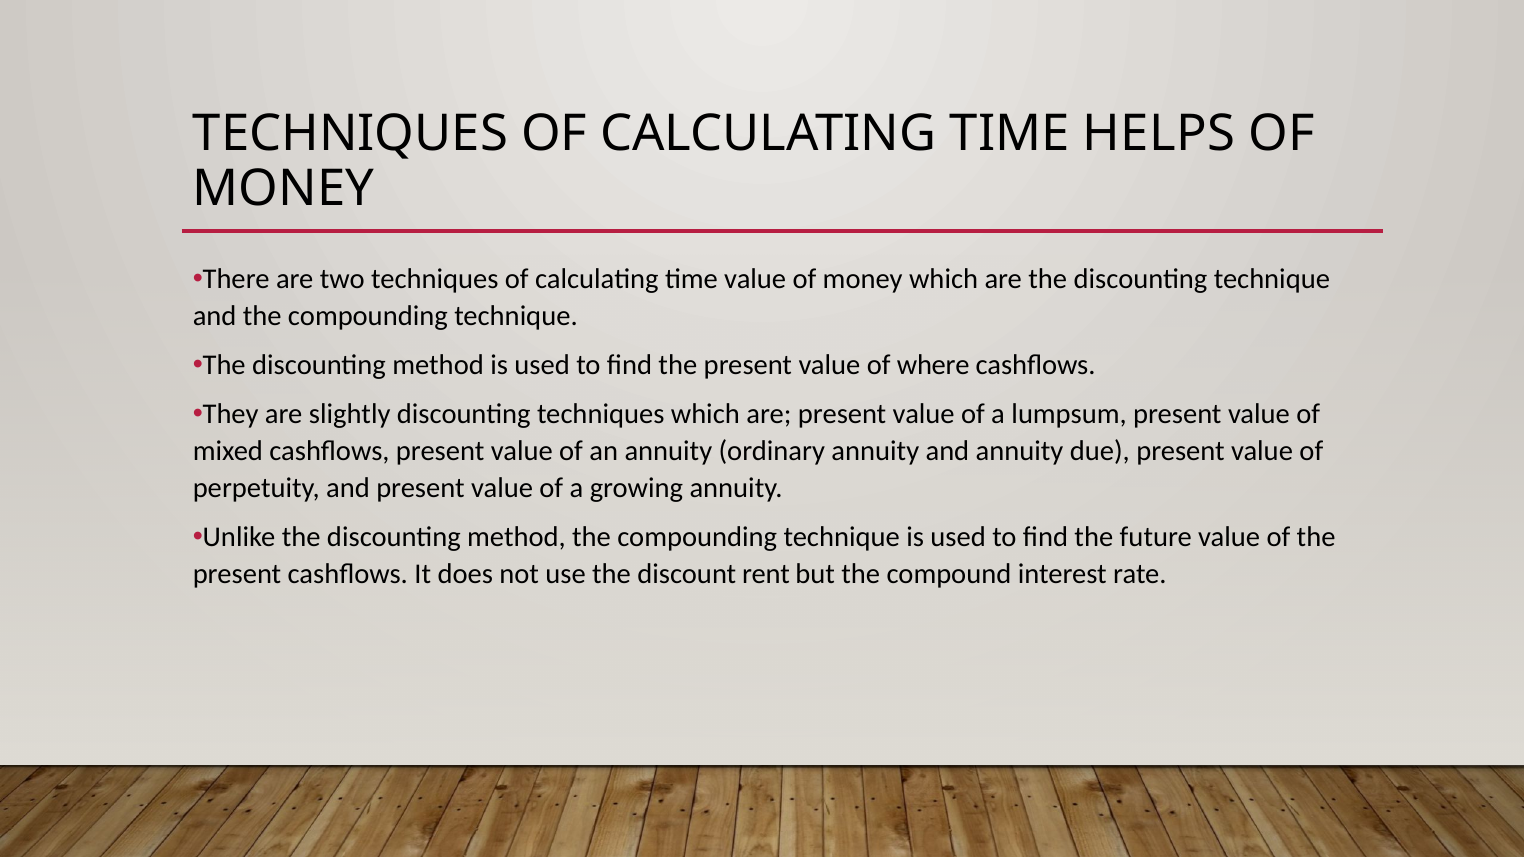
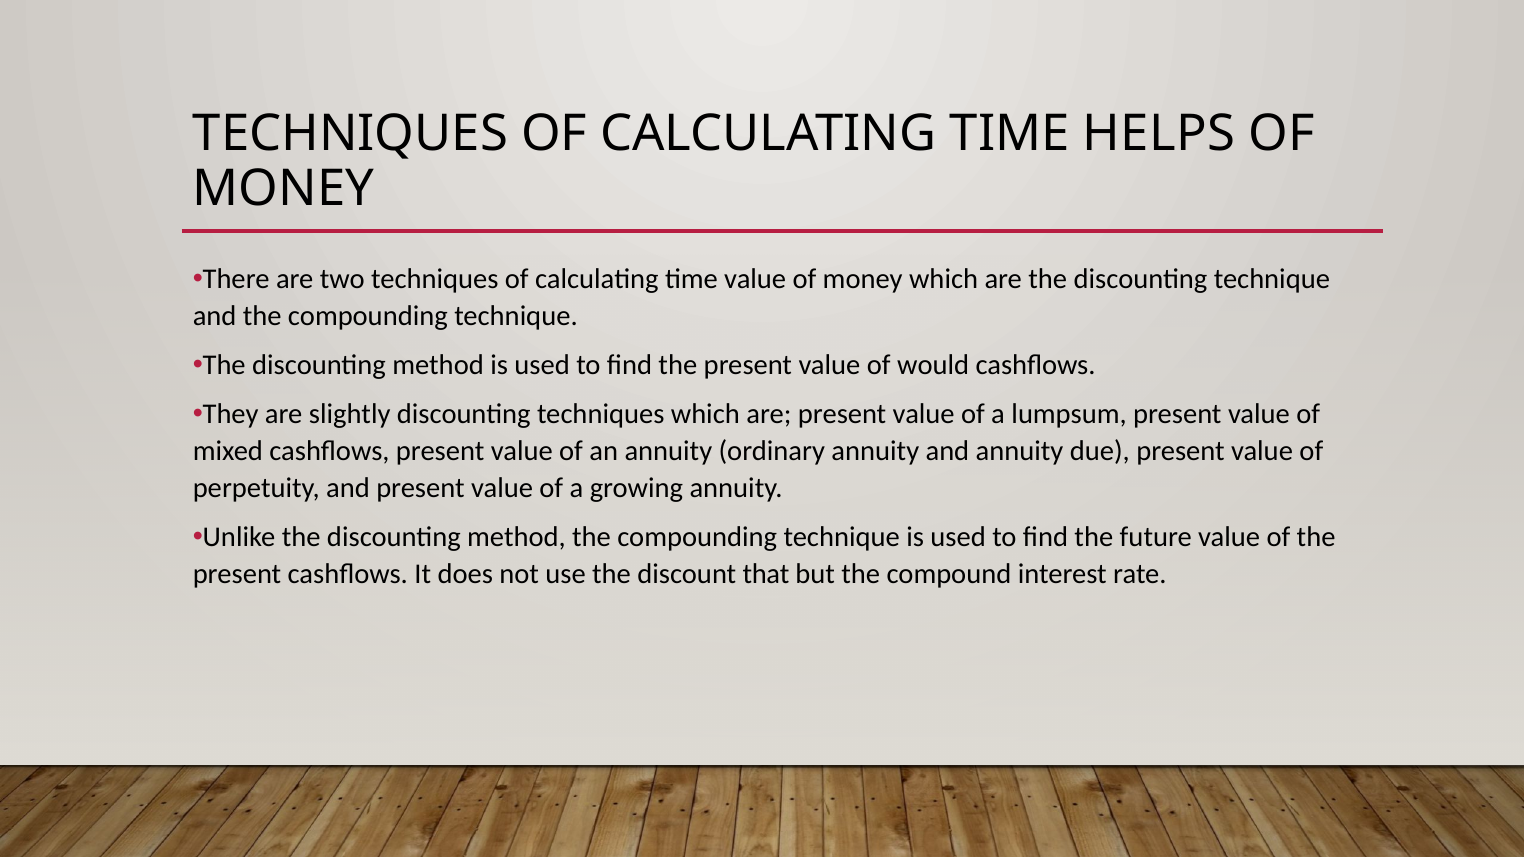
where: where -> would
rent: rent -> that
